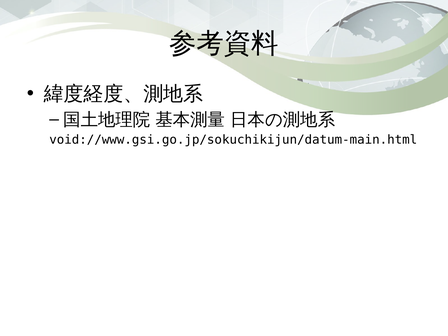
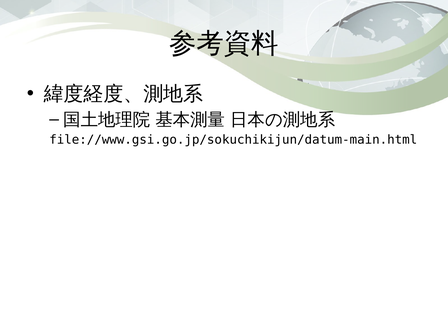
void://www.gsi.go.jp/sokuchikijun/datum-main.html: void://www.gsi.go.jp/sokuchikijun/datum-main.html -> file://www.gsi.go.jp/sokuchikijun/datum-main.html
